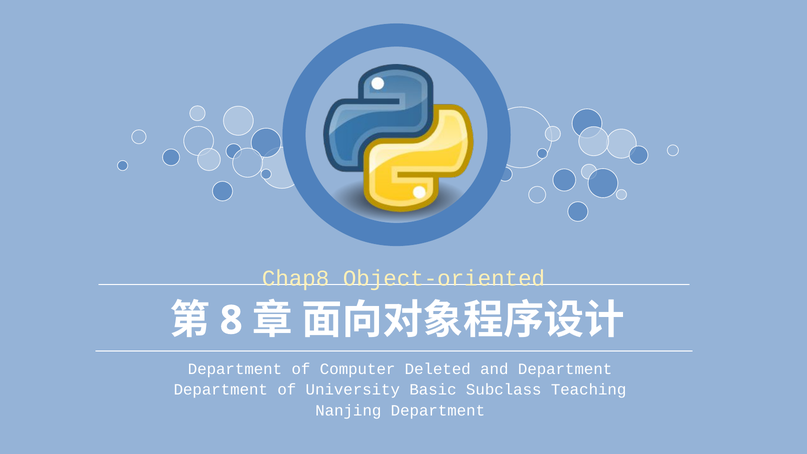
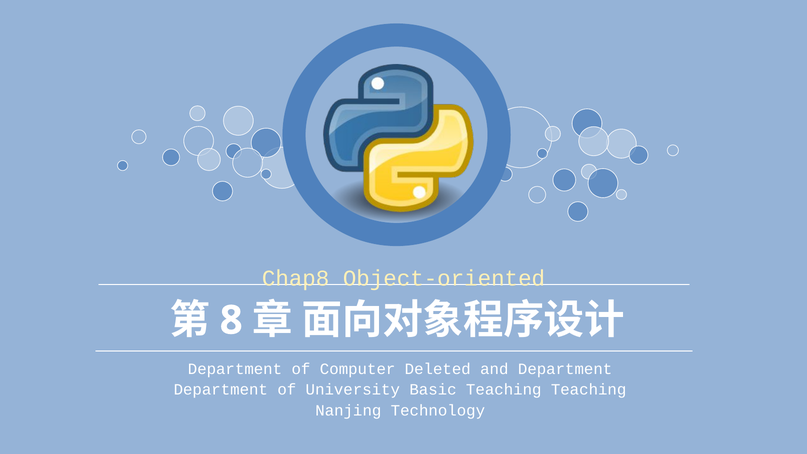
Basic Subclass: Subclass -> Teaching
Nanjing Department: Department -> Technology
